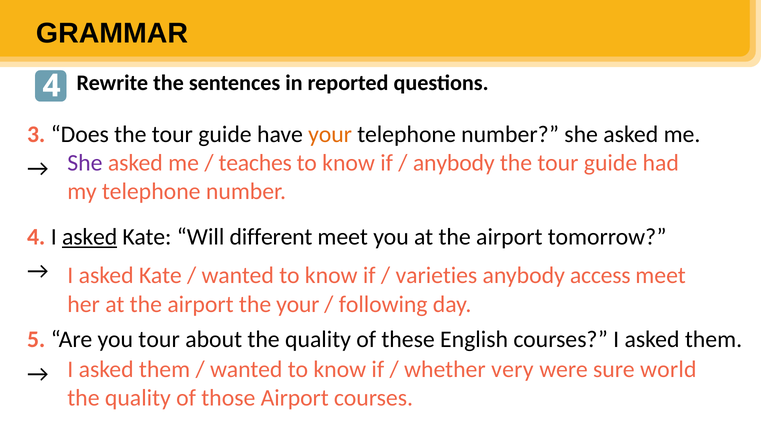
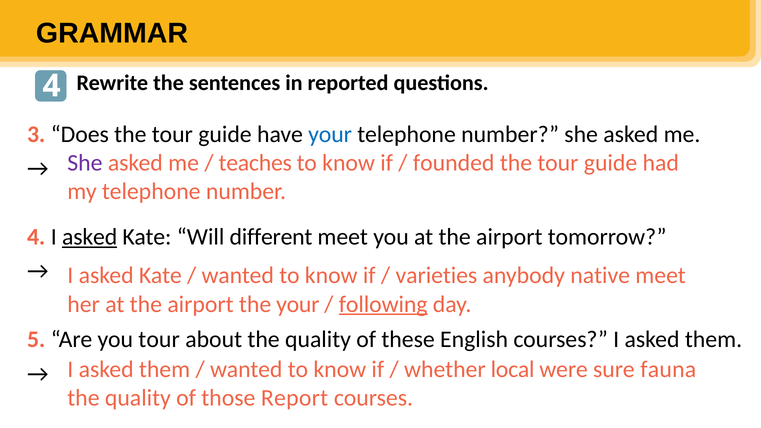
your at (330, 134) colour: orange -> blue
anybody at (454, 163): anybody -> founded
access: access -> native
following underline: none -> present
very: very -> local
world: world -> fauna
those Airport: Airport -> Report
